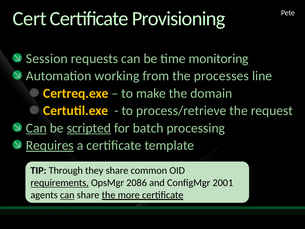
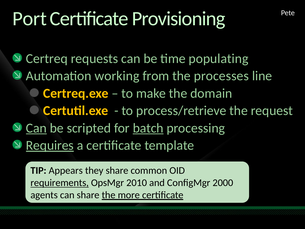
Cert: Cert -> Port
Session: Session -> Certreq
monitoring: monitoring -> populating
scripted underline: present -> none
batch underline: none -> present
Through: Through -> Appears
2086: 2086 -> 2010
2001: 2001 -> 2000
can at (67, 195) underline: present -> none
